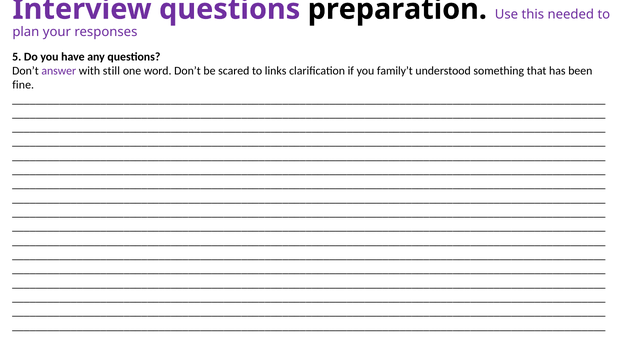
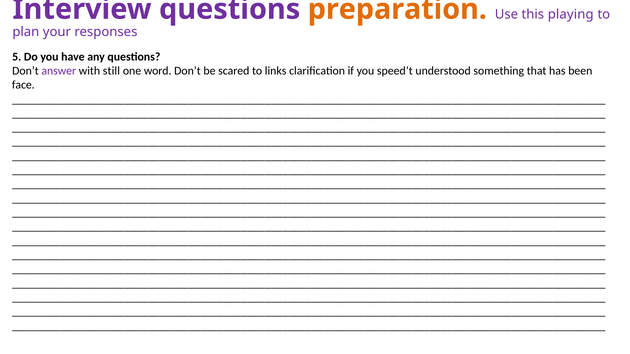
preparation colour: black -> orange
needed: needed -> playing
family’t: family’t -> speed’t
fine: fine -> face
